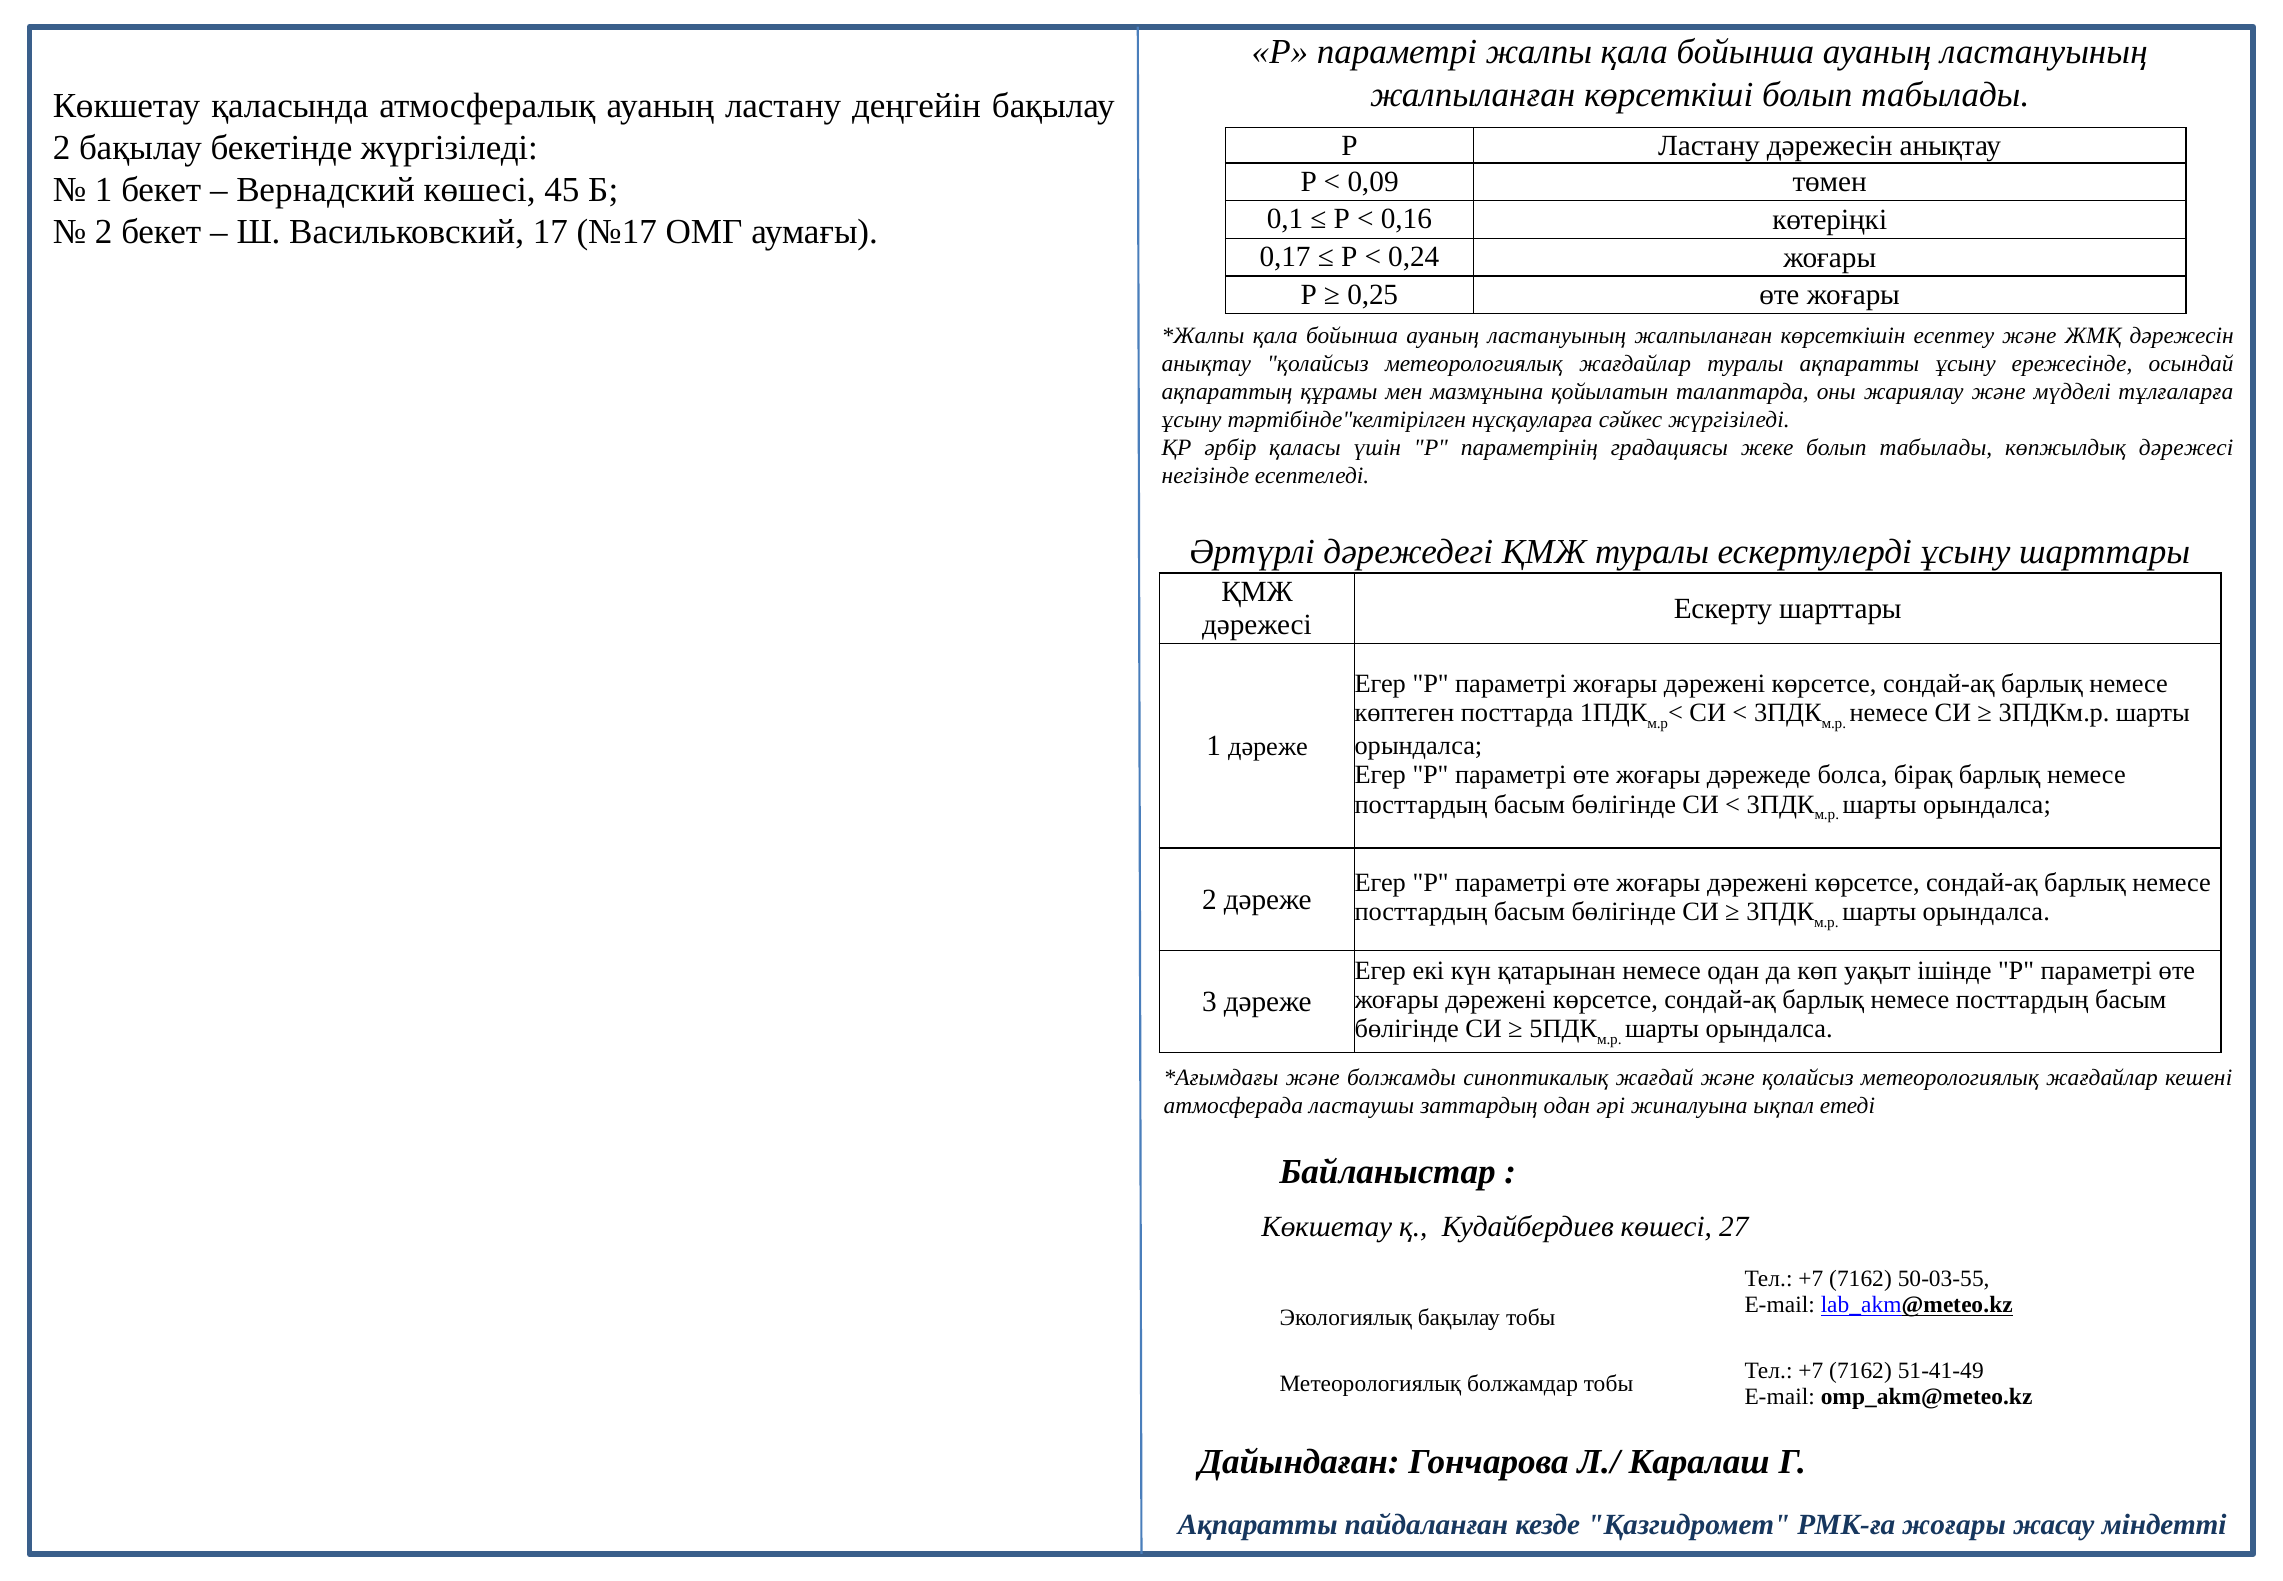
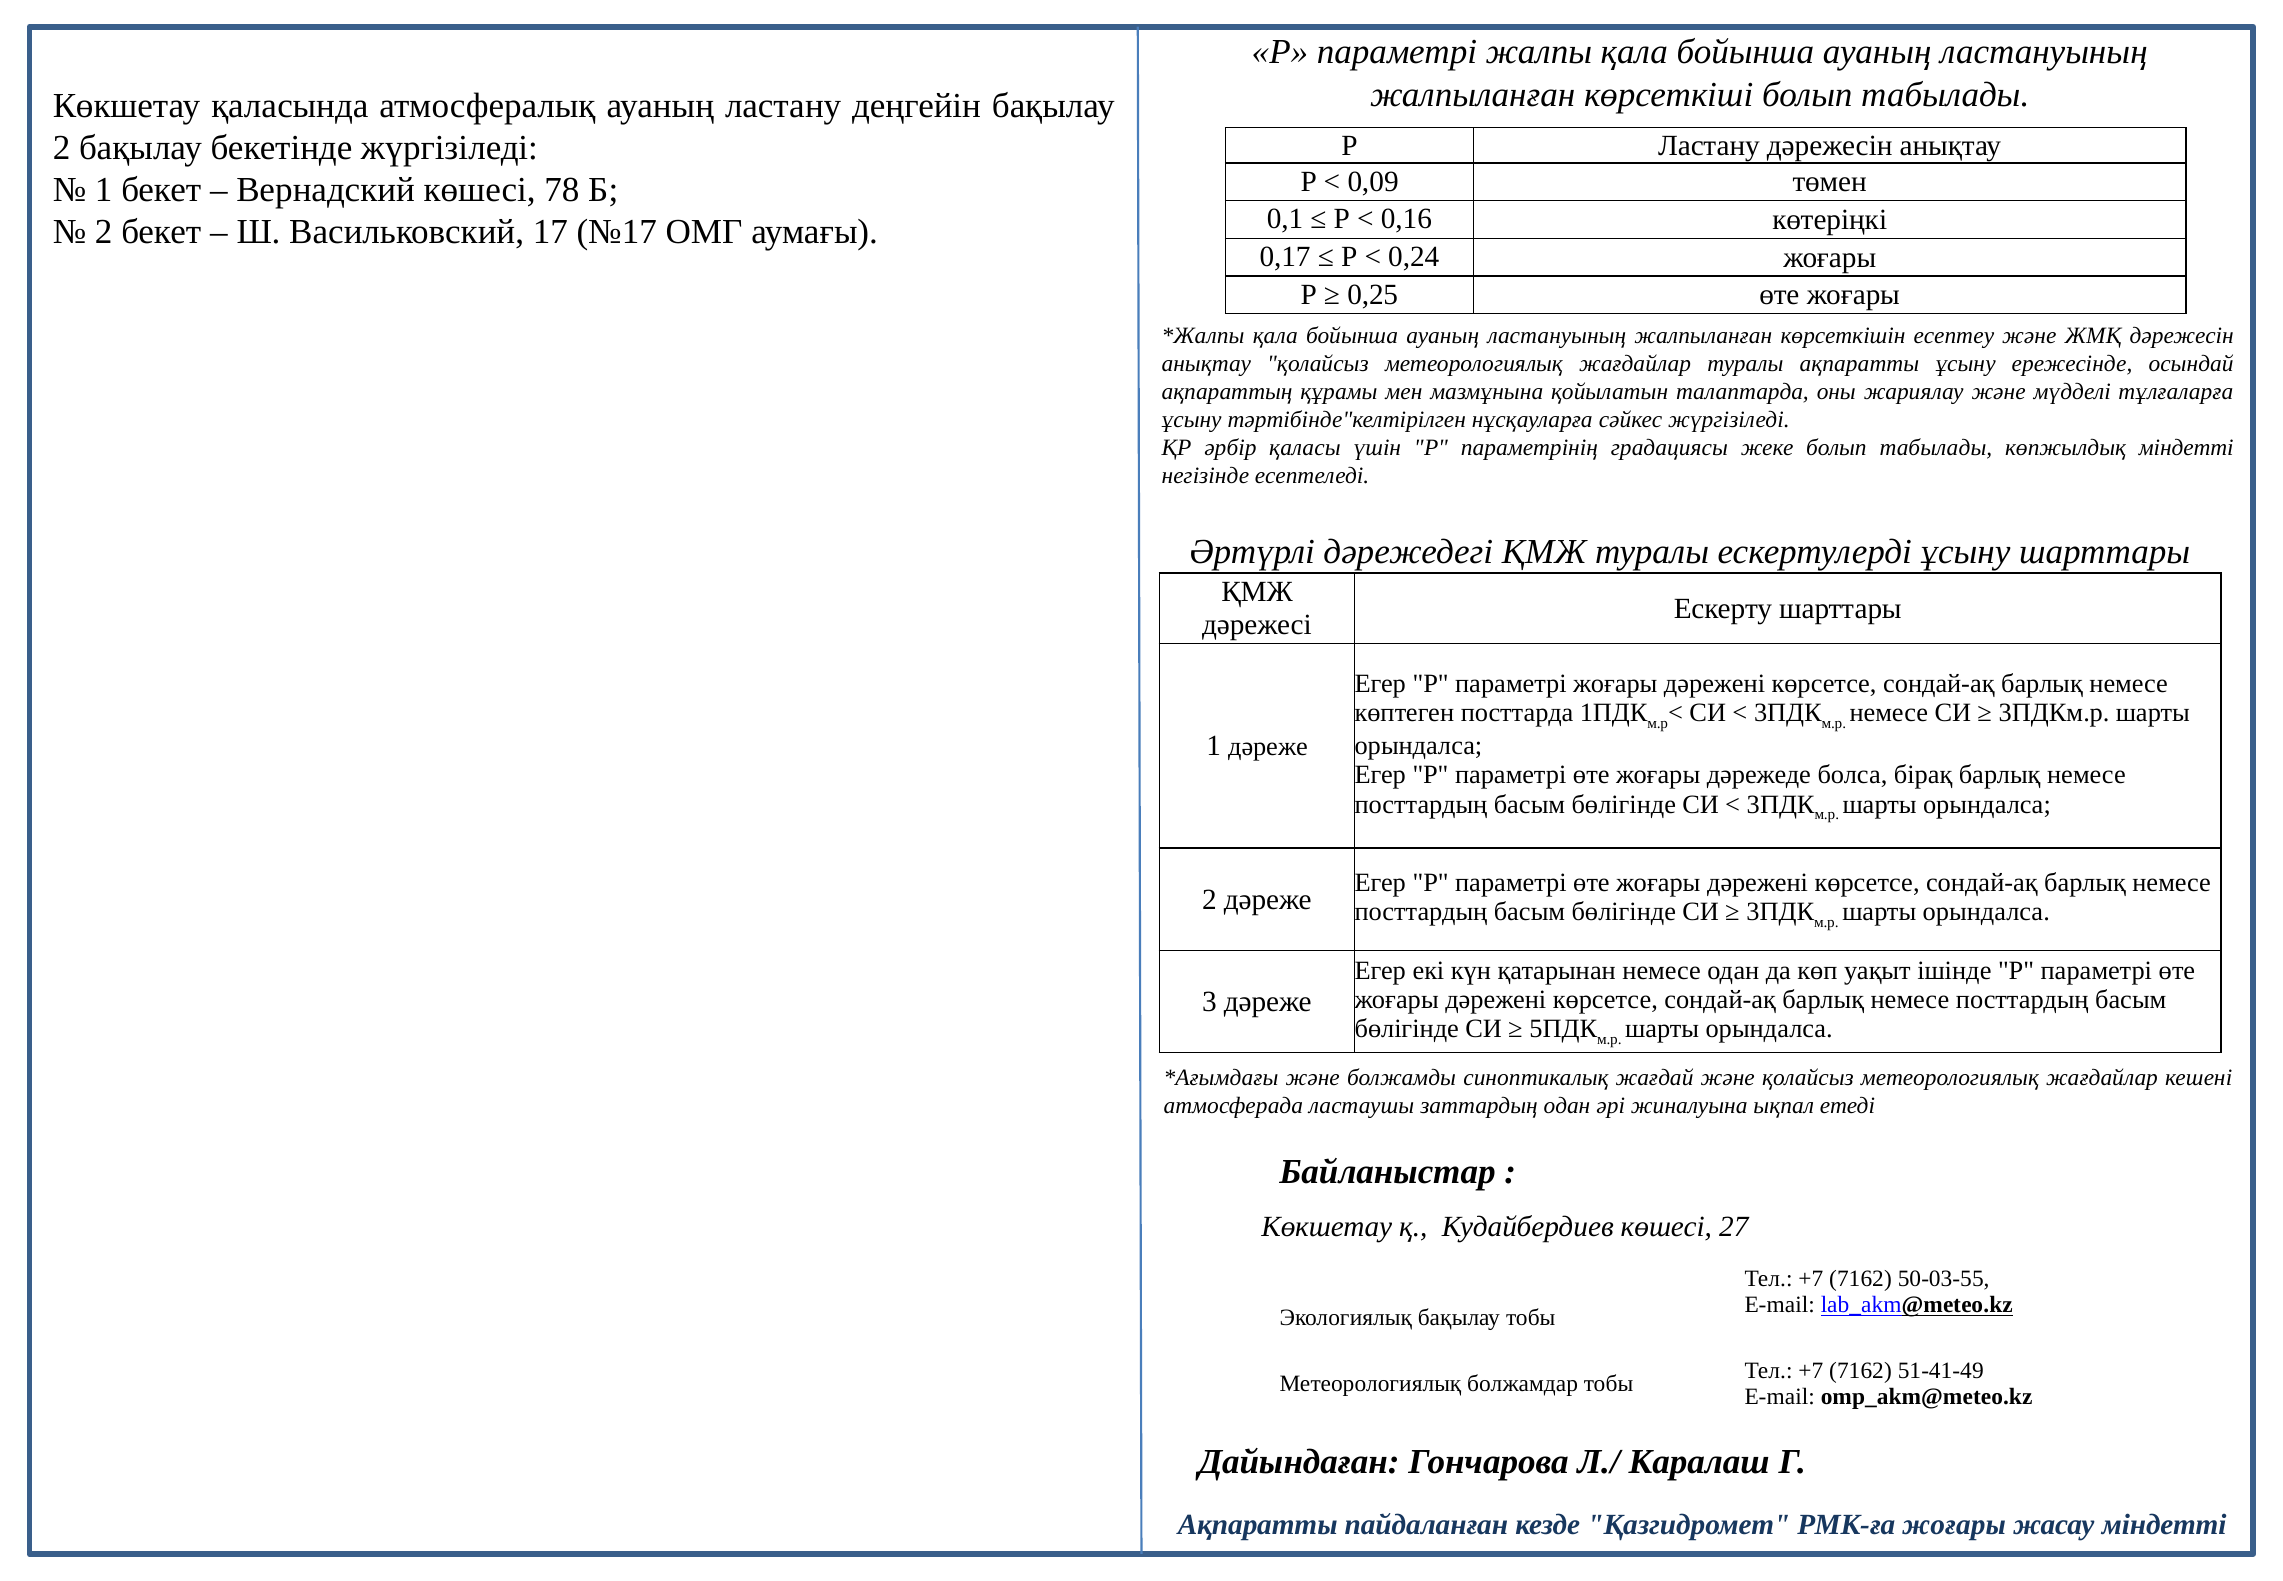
45: 45 -> 78
көпжылдық дәрежесі: дәрежесі -> міндетті
